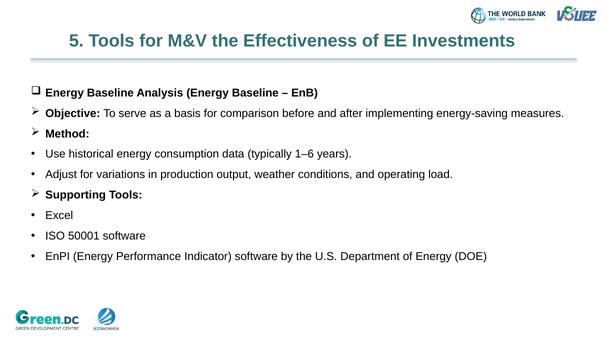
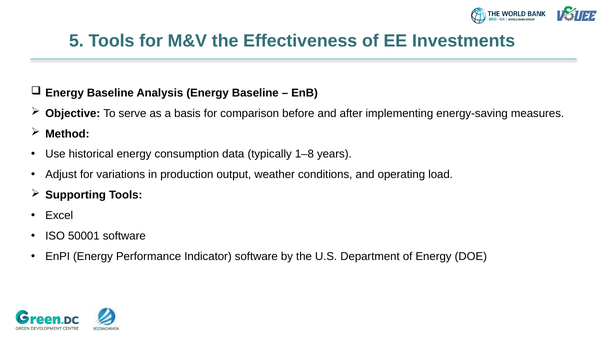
1–6: 1–6 -> 1–8
